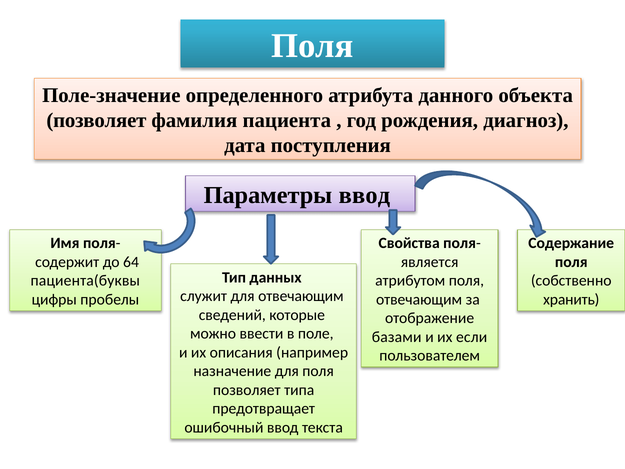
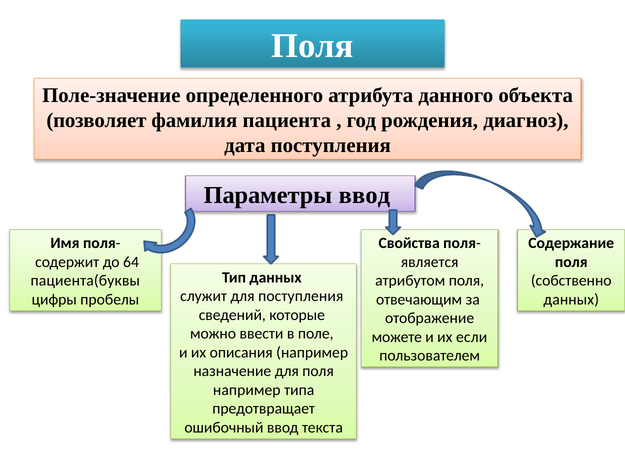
для отвечающим: отвечающим -> поступления
хранить at (571, 299): хранить -> данных
базами: базами -> можете
позволяет at (247, 390): позволяет -> например
